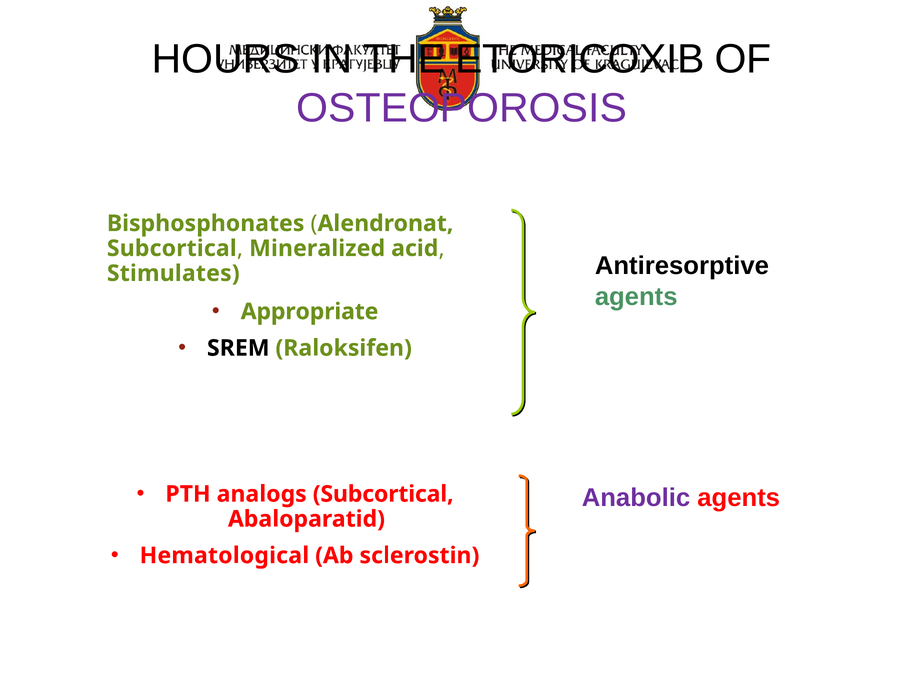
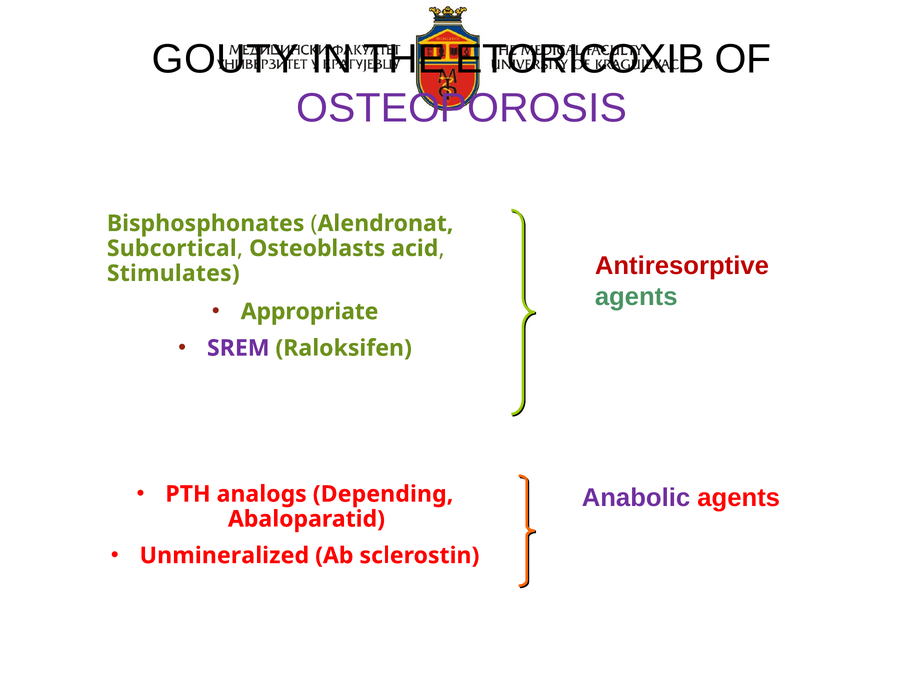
HOURS: HOURS -> GOUTY
Mineralized: Mineralized -> Osteoblasts
Antiresorptive colour: black -> red
SREM colour: black -> purple
analogs Subcortical: Subcortical -> Depending
Hematological: Hematological -> Unmineralized
